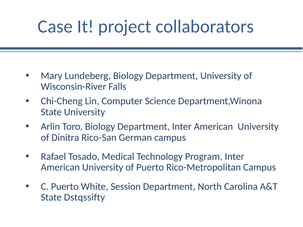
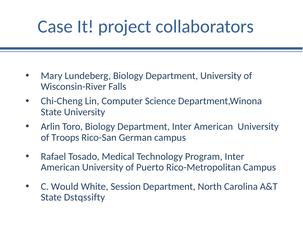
Dinitra: Dinitra -> Troops
C Puerto: Puerto -> Would
